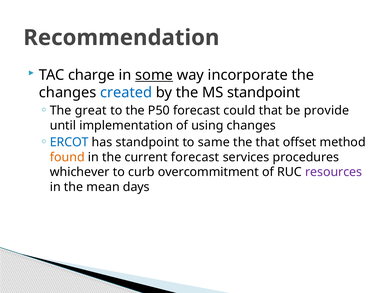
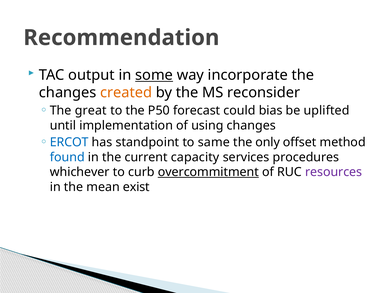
charge: charge -> output
created colour: blue -> orange
MS standpoint: standpoint -> reconsider
could that: that -> bias
provide: provide -> uplifted
the that: that -> only
found colour: orange -> blue
current forecast: forecast -> capacity
overcommitment underline: none -> present
days: days -> exist
